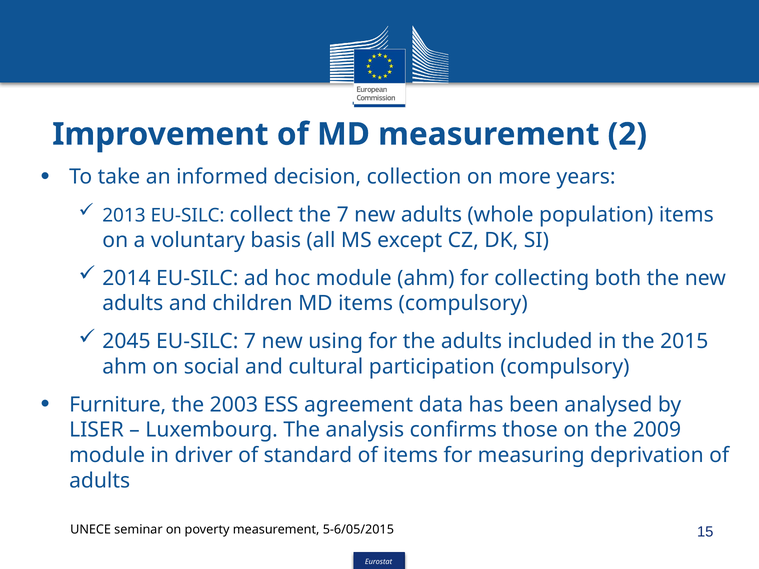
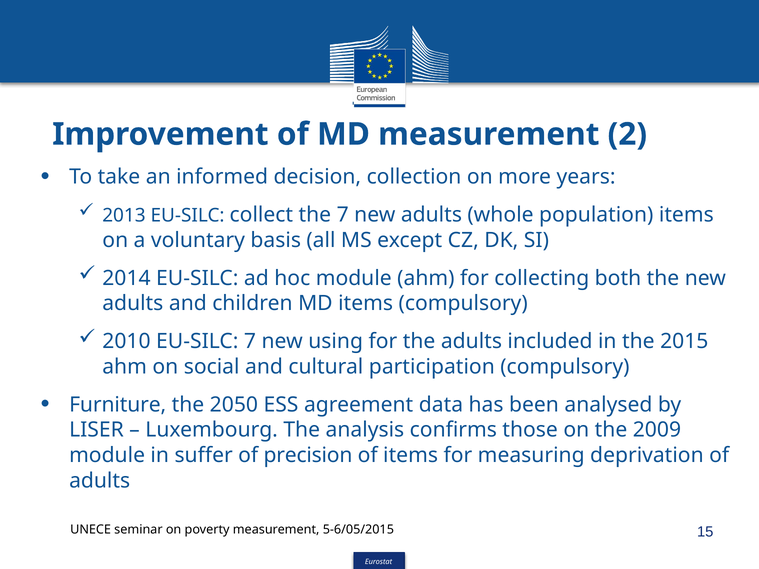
2045: 2045 -> 2010
2003: 2003 -> 2050
driver: driver -> suffer
standard: standard -> precision
